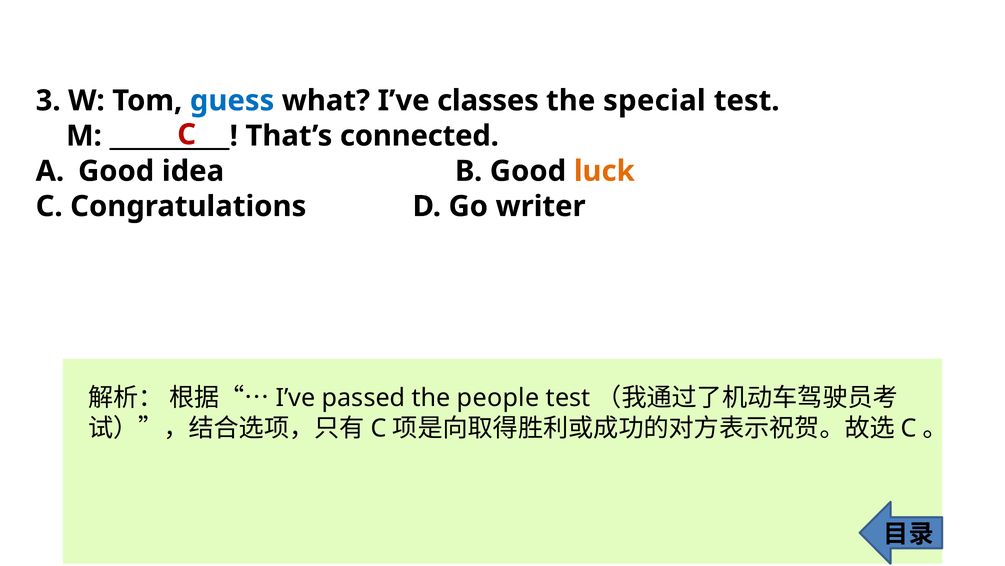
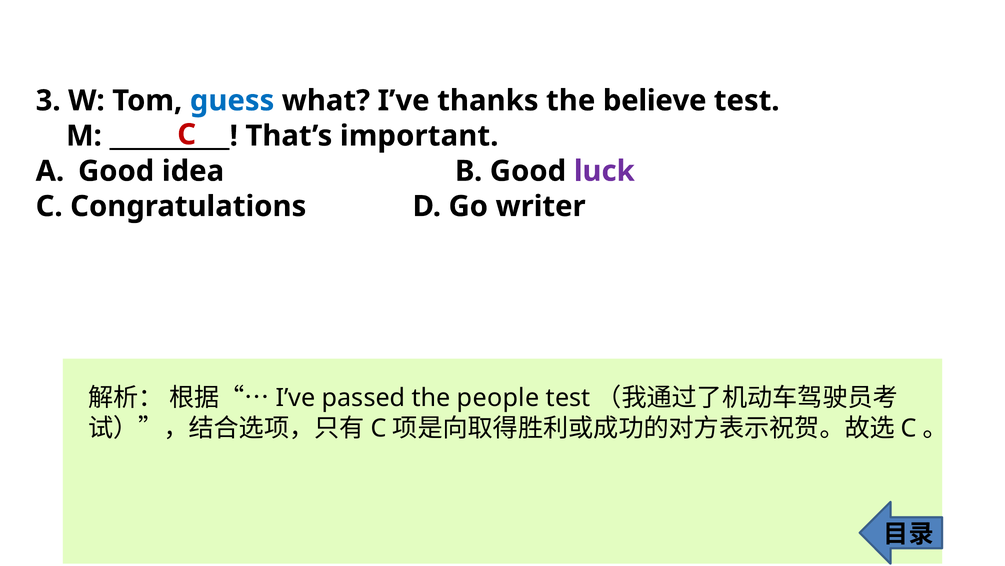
classes: classes -> thanks
special: special -> believe
connected: connected -> important
luck colour: orange -> purple
